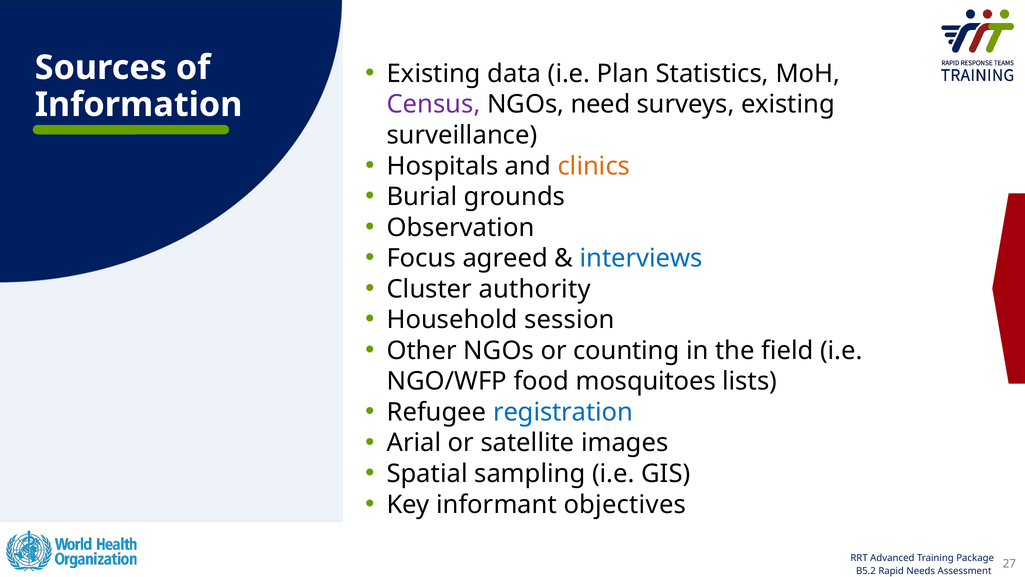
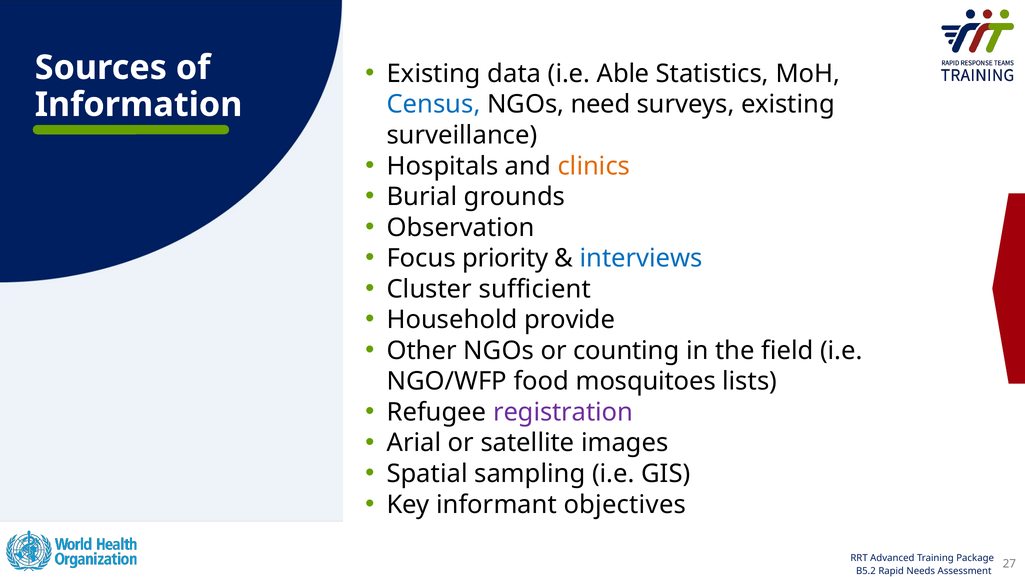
Plan: Plan -> Able
Census colour: purple -> blue
agreed: agreed -> priority
authority: authority -> sufficient
session: session -> provide
registration colour: blue -> purple
